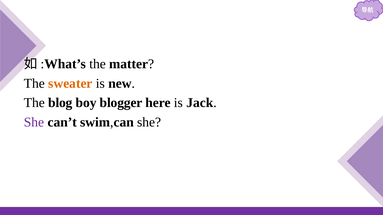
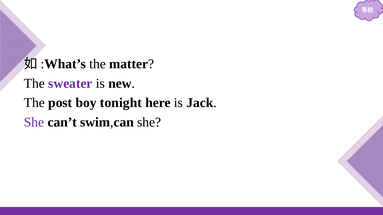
sweater colour: orange -> purple
blog: blog -> post
blogger: blogger -> tonight
